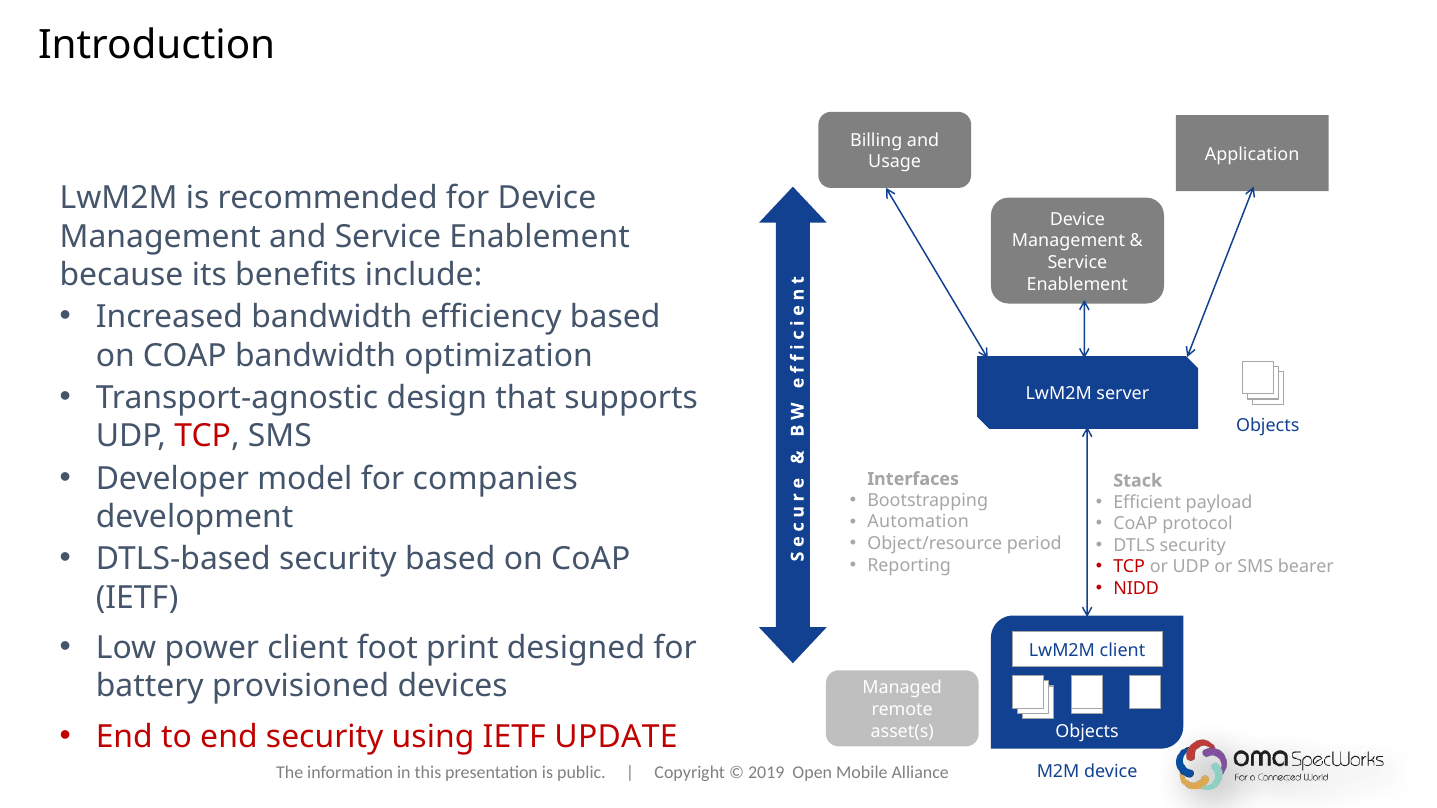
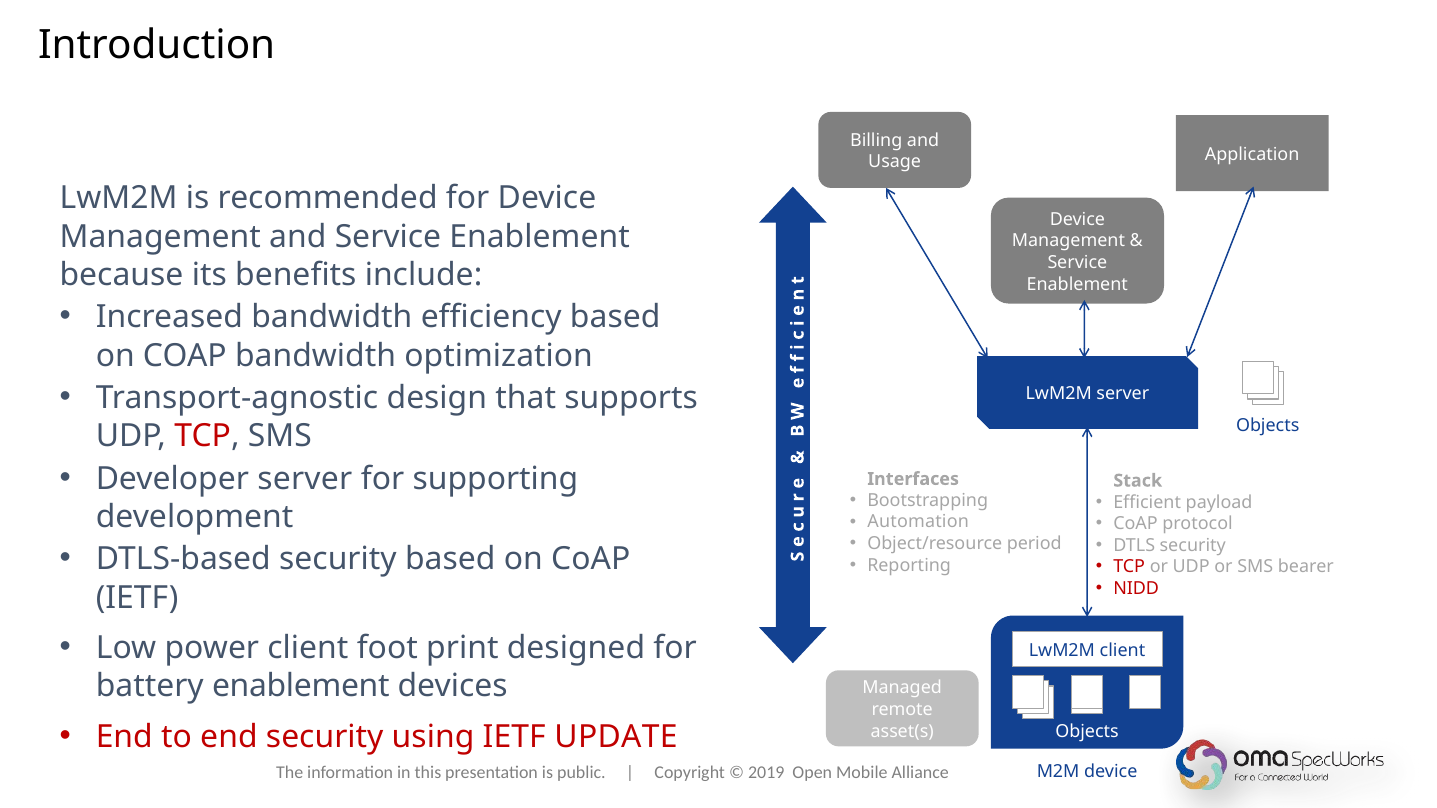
Developer model: model -> server
companies: companies -> supporting
battery provisioned: provisioned -> enablement
